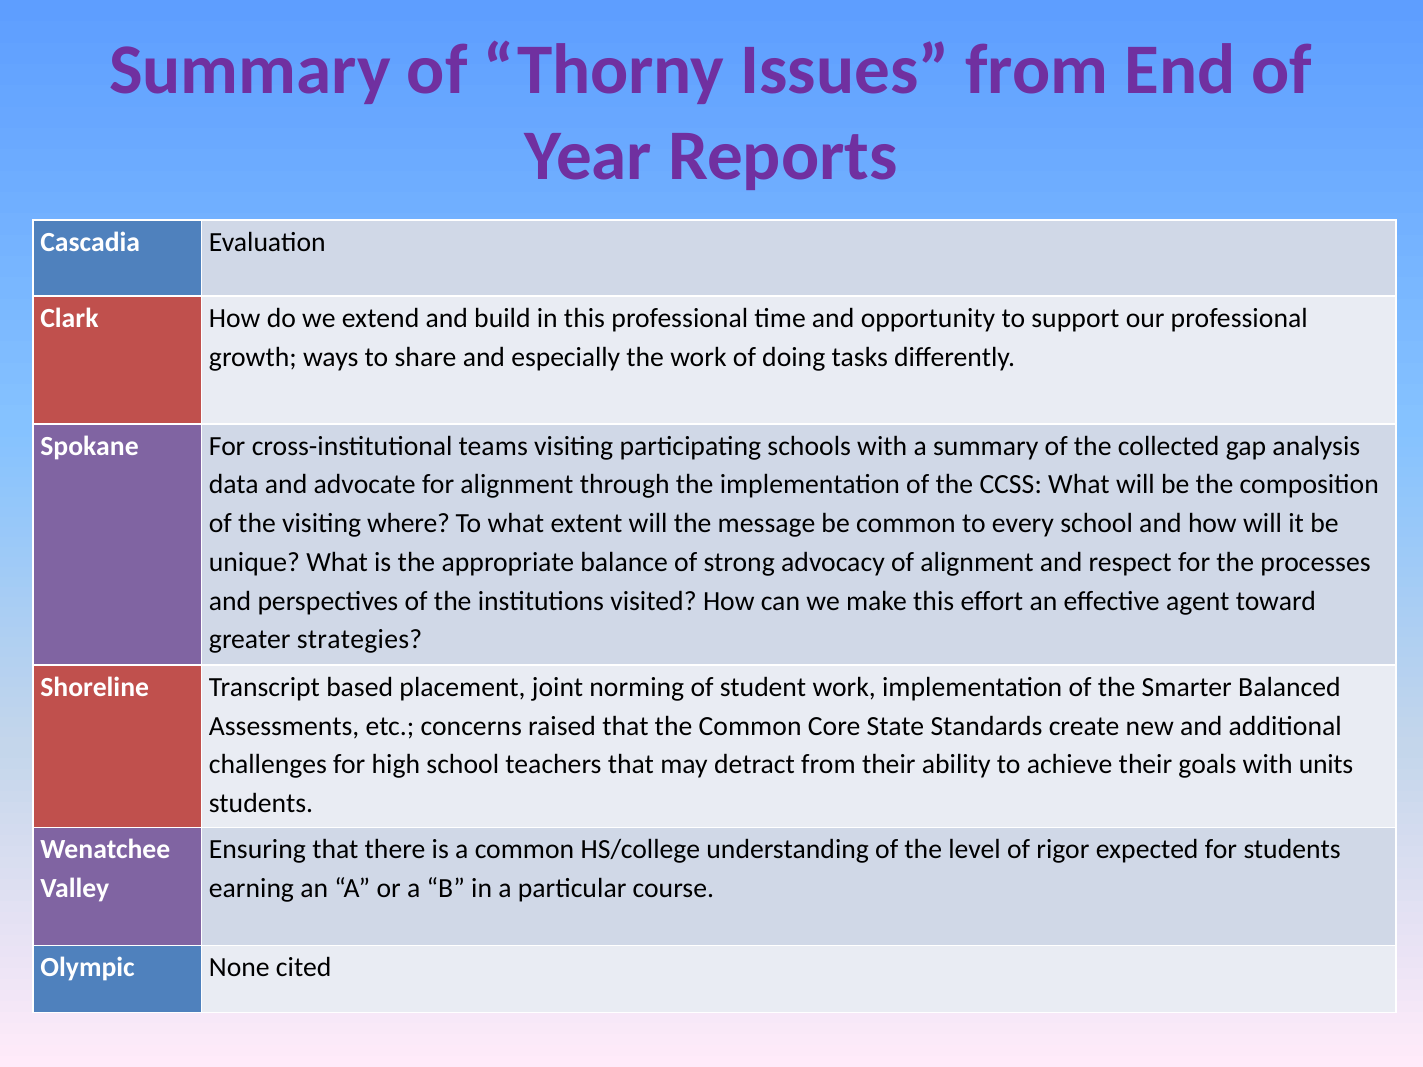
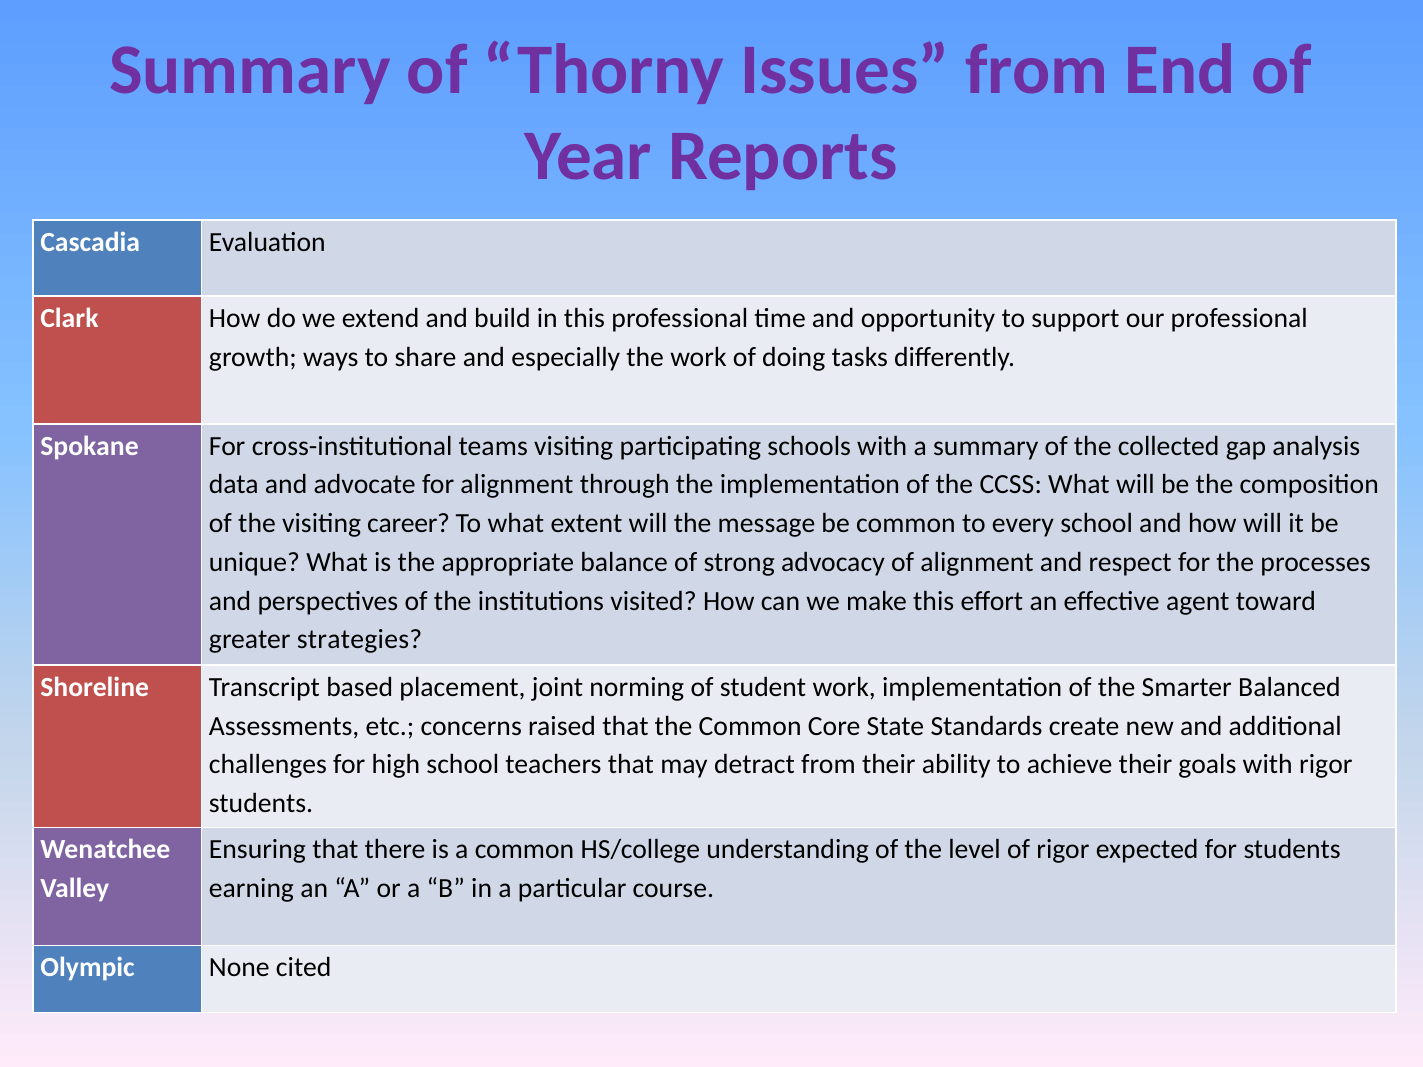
where: where -> career
with units: units -> rigor
